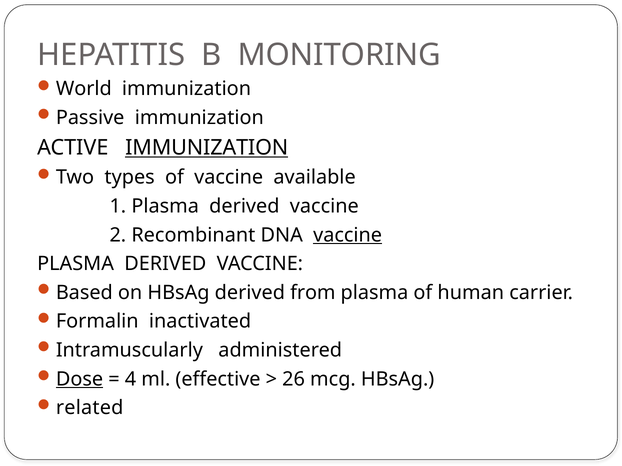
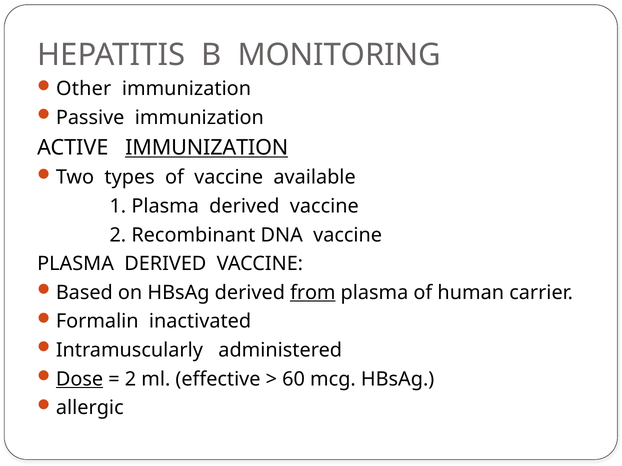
World: World -> Other
vaccine at (348, 235) underline: present -> none
from underline: none -> present
4 at (130, 379): 4 -> 2
26: 26 -> 60
related: related -> allergic
